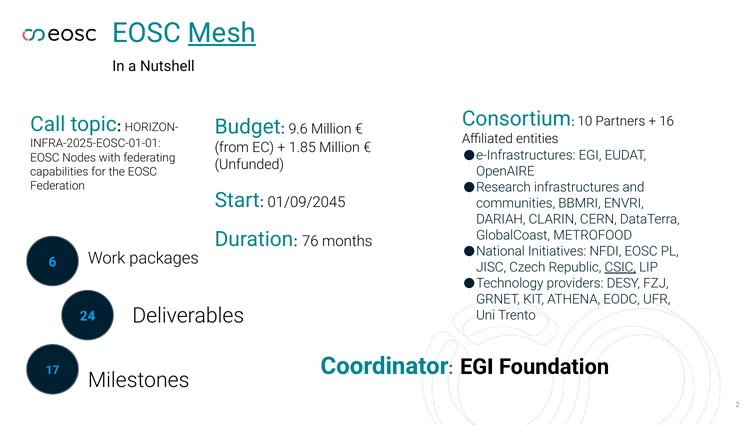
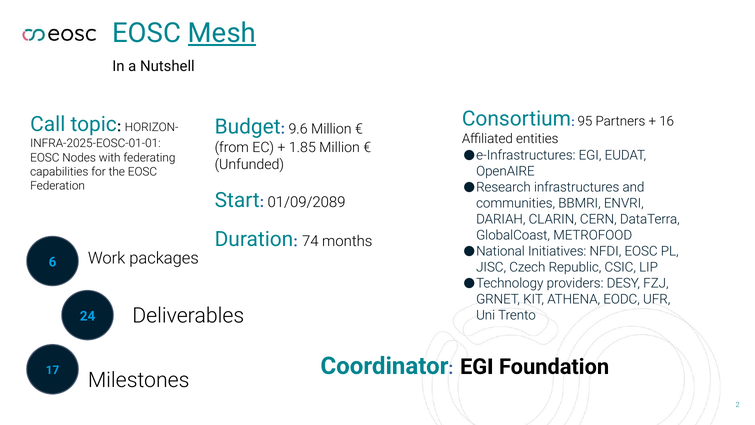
10: 10 -> 95
01/09/2045: 01/09/2045 -> 01/09/2089
76: 76 -> 74
CSIC underline: present -> none
